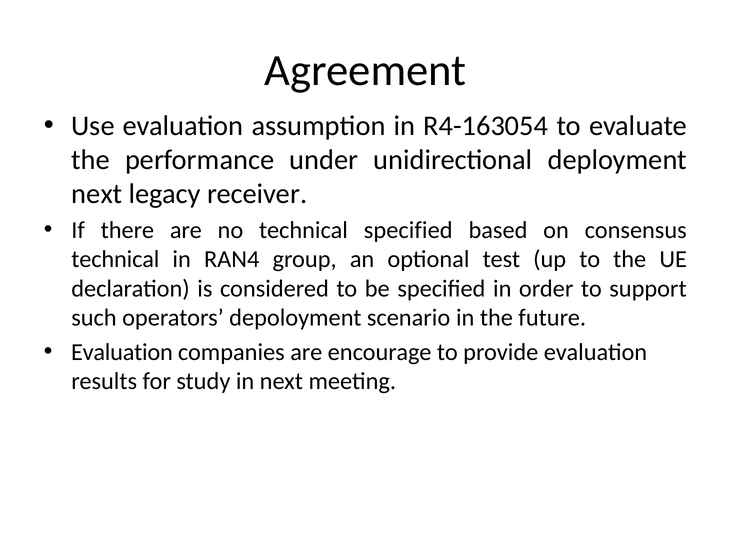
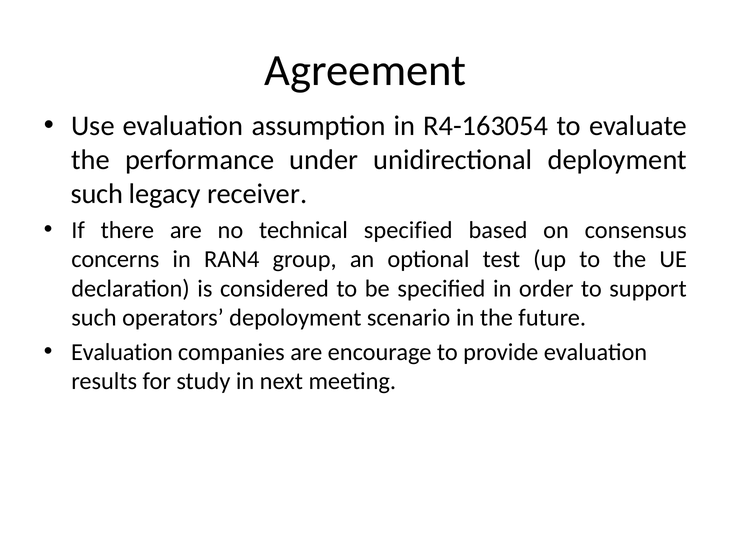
next at (97, 194): next -> such
technical at (115, 260): technical -> concerns
